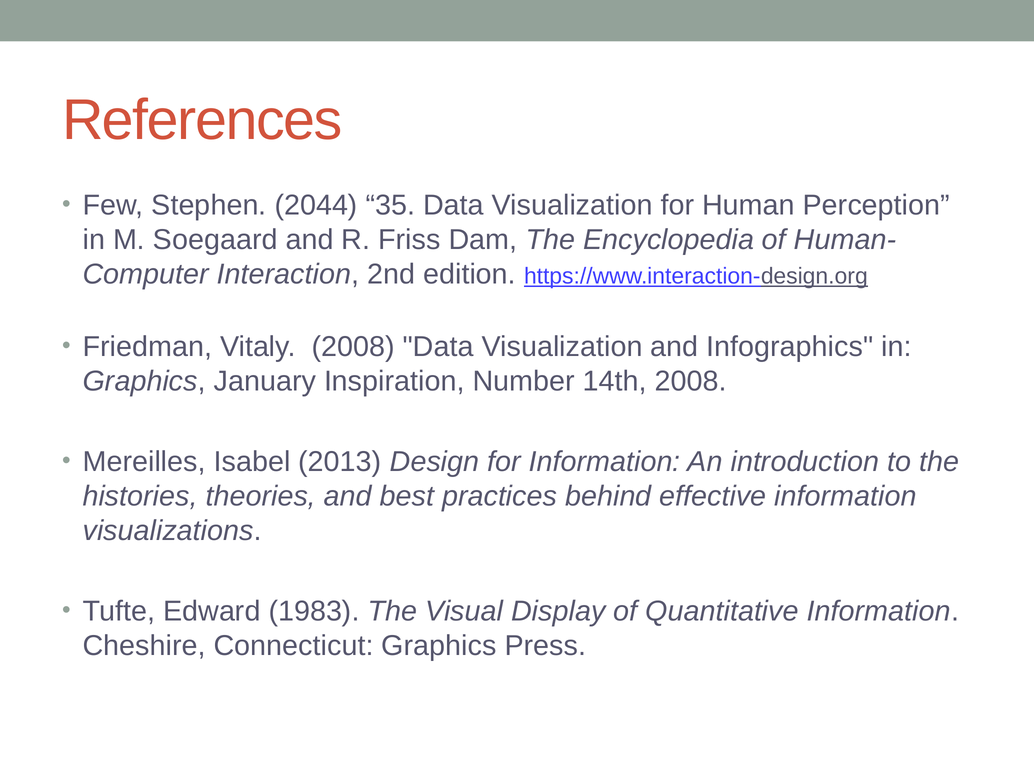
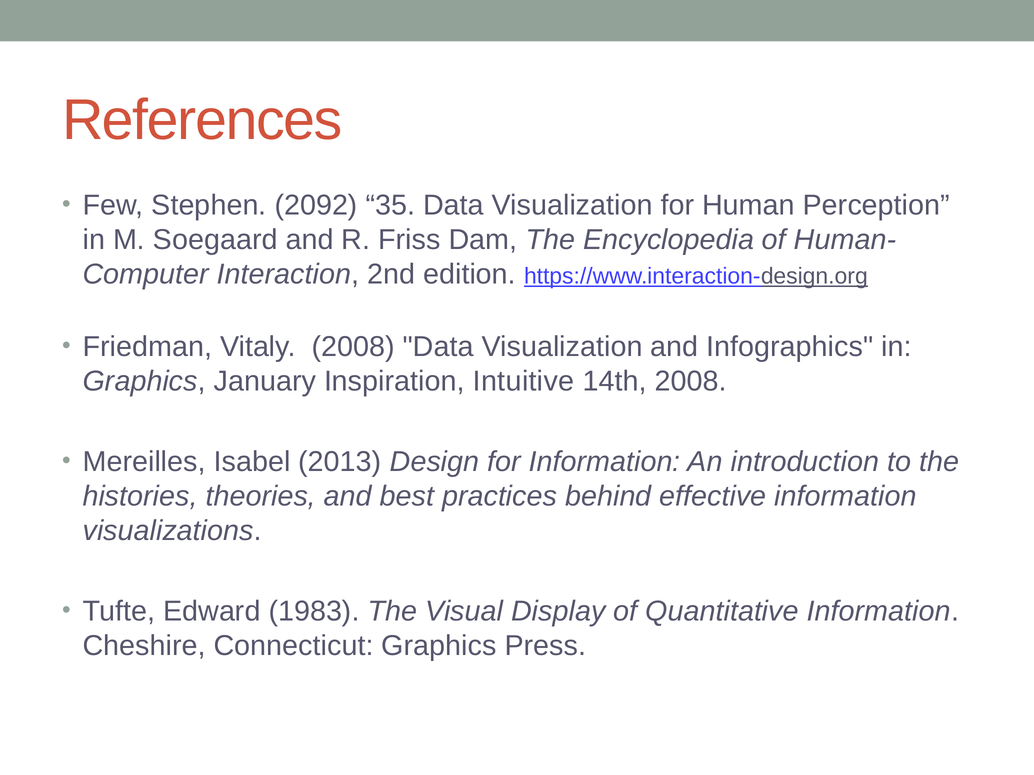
2044: 2044 -> 2092
Number: Number -> Intuitive
